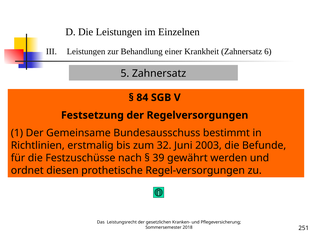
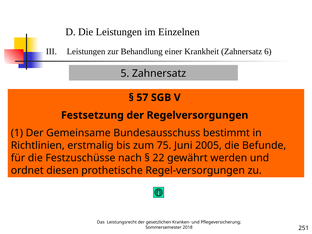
84: 84 -> 57
32: 32 -> 75
2003: 2003 -> 2005
39: 39 -> 22
